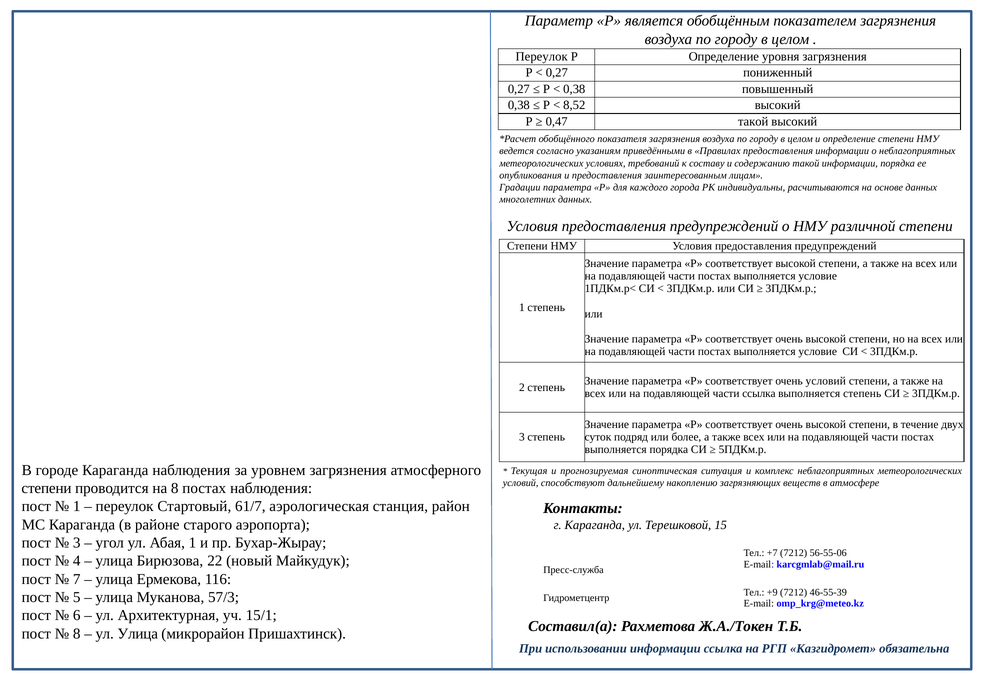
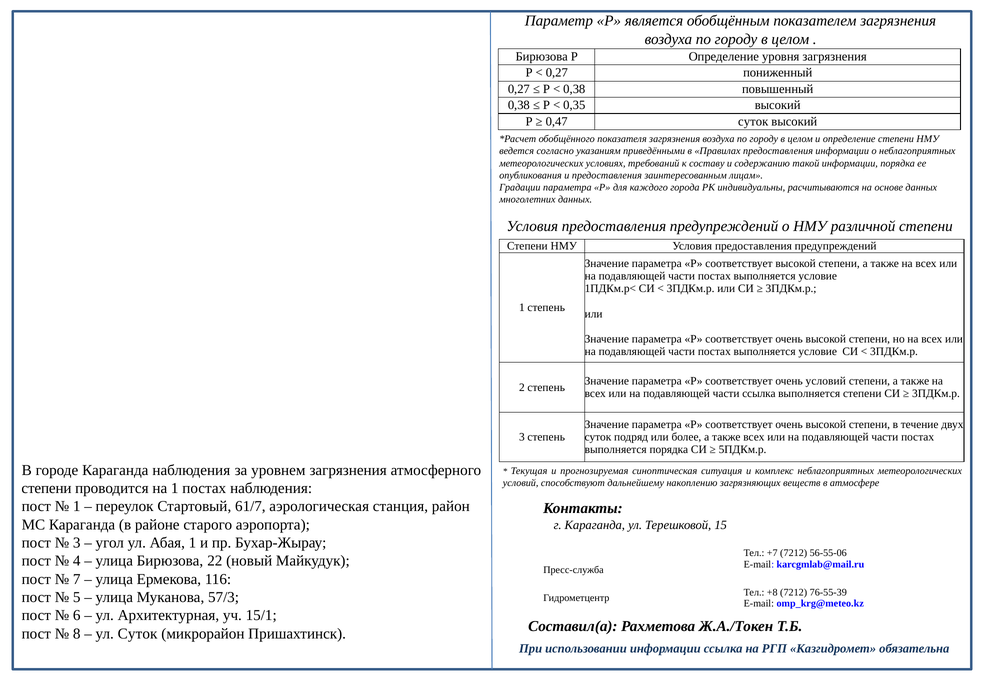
Переулок at (542, 57): Переулок -> Бирюзова
8,52: 8,52 -> 0,35
0,47 такой: такой -> суток
выполняется степень: степень -> степени
на 8: 8 -> 1
+9: +9 -> +8
46-55-39: 46-55-39 -> 76-55-39
ул Улица: Улица -> Суток
